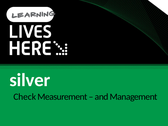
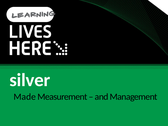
Check: Check -> Made
